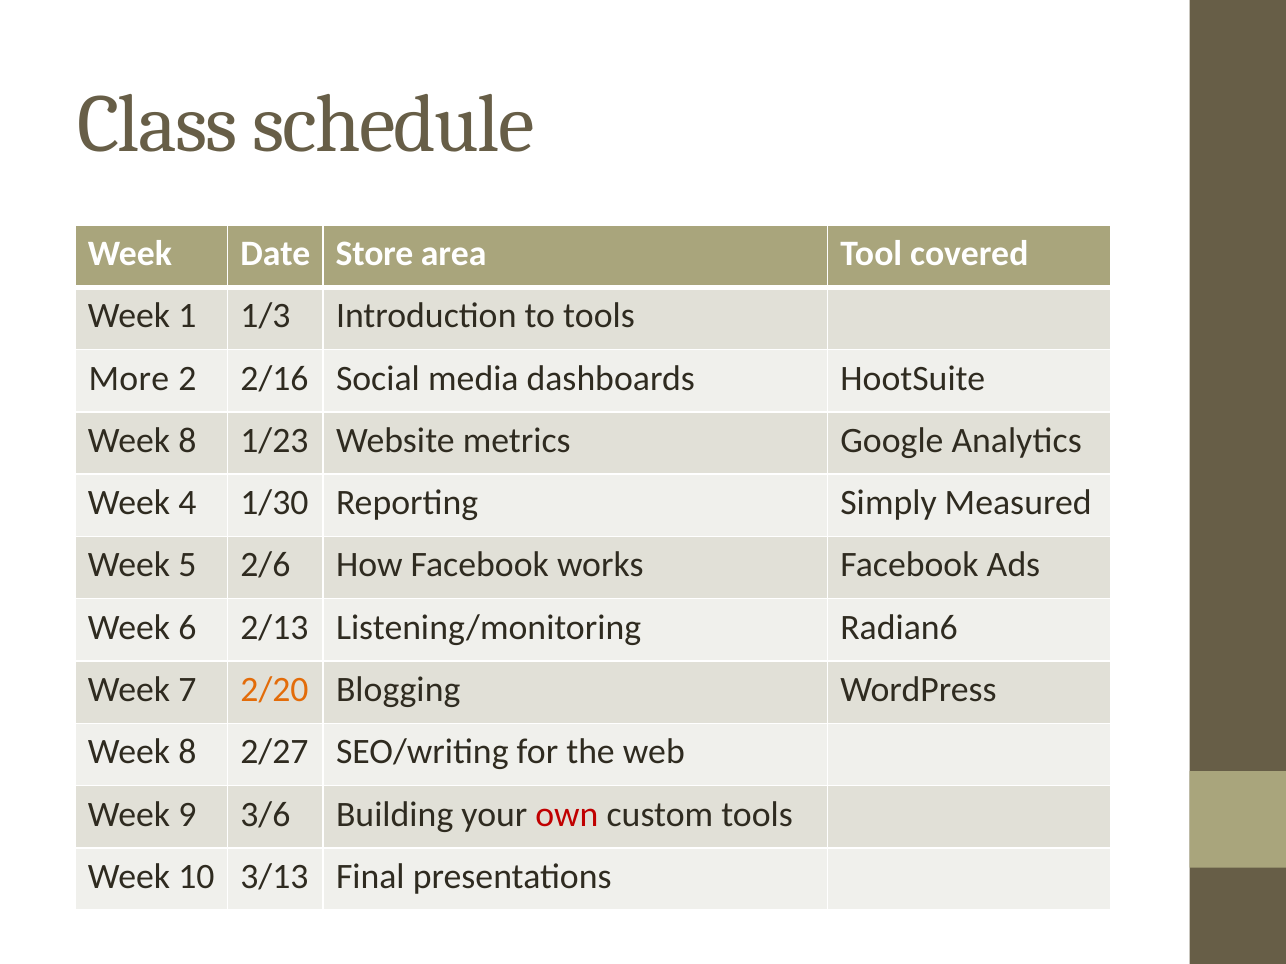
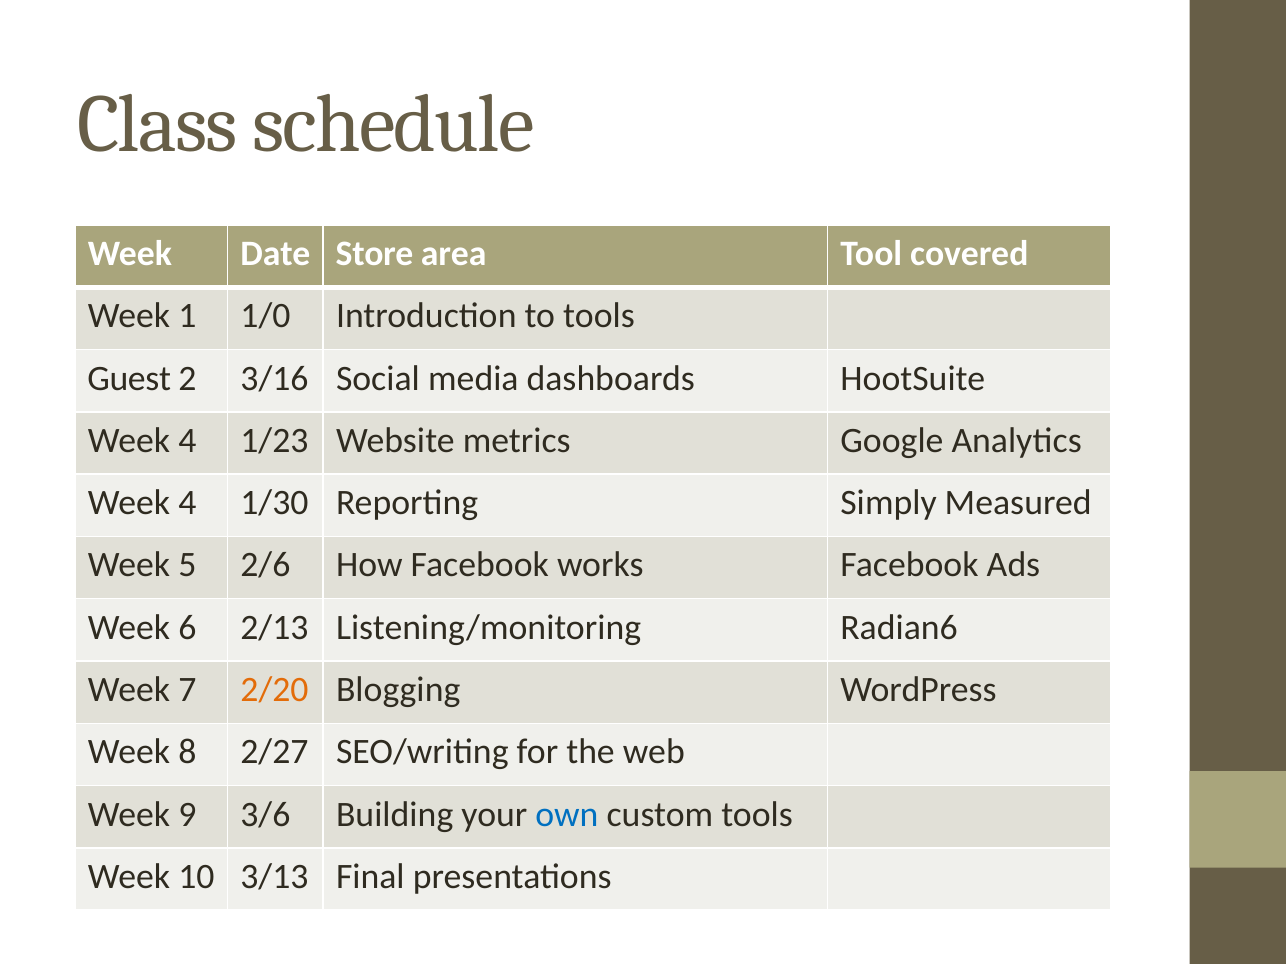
1/3: 1/3 -> 1/0
More: More -> Guest
2/16: 2/16 -> 3/16
8 at (187, 441): 8 -> 4
own colour: red -> blue
